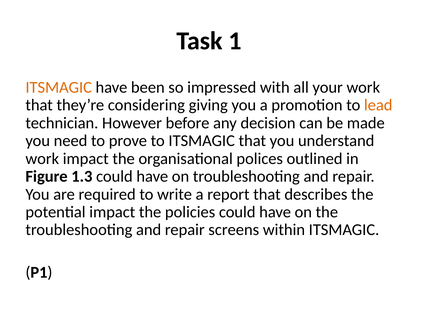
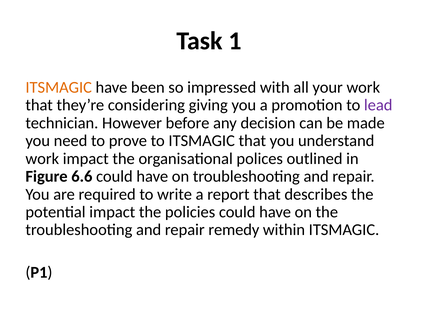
lead colour: orange -> purple
1.3: 1.3 -> 6.6
screens: screens -> remedy
